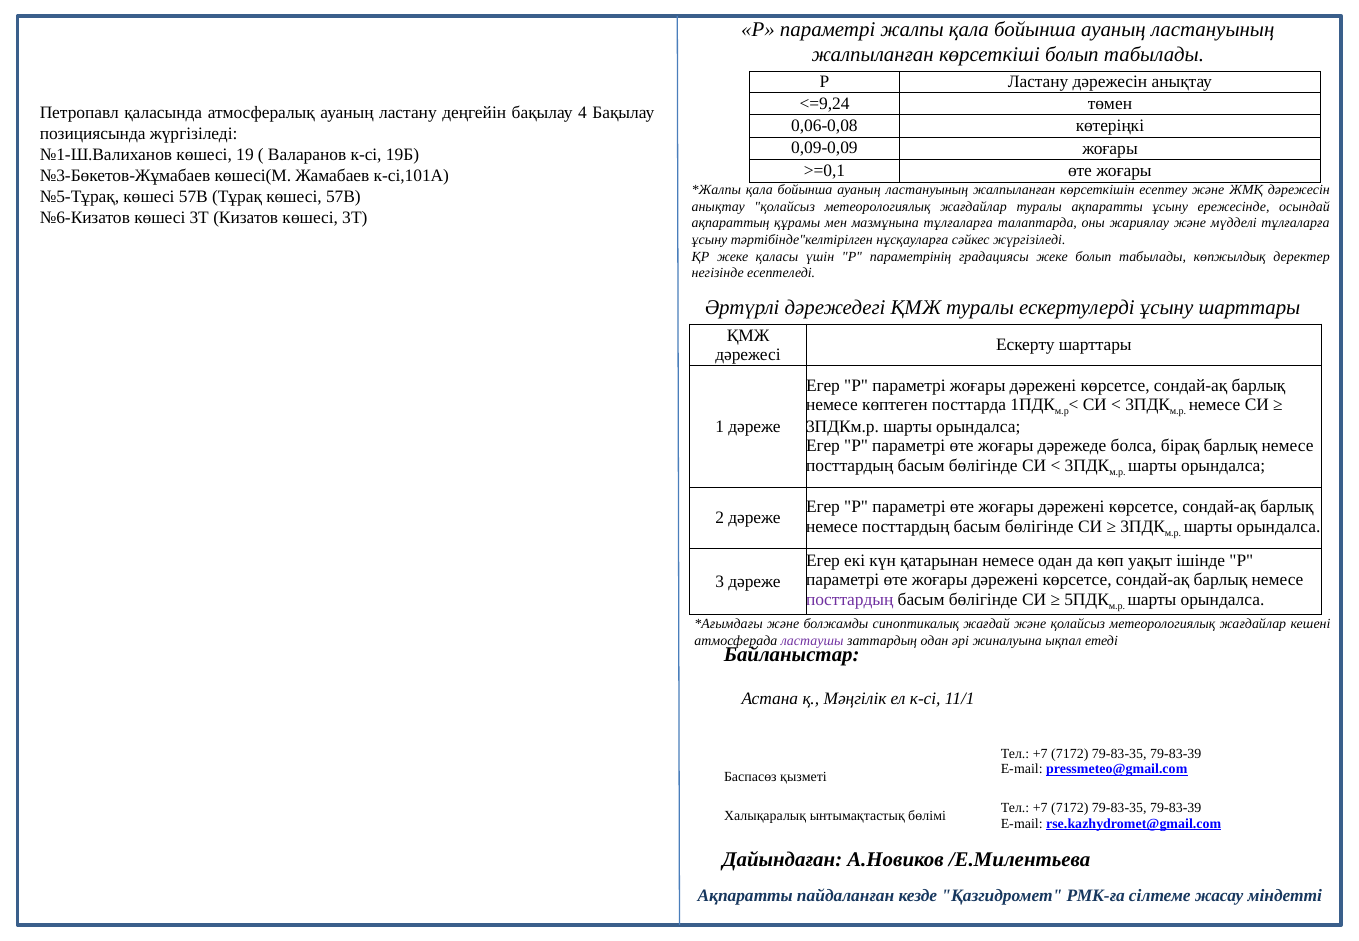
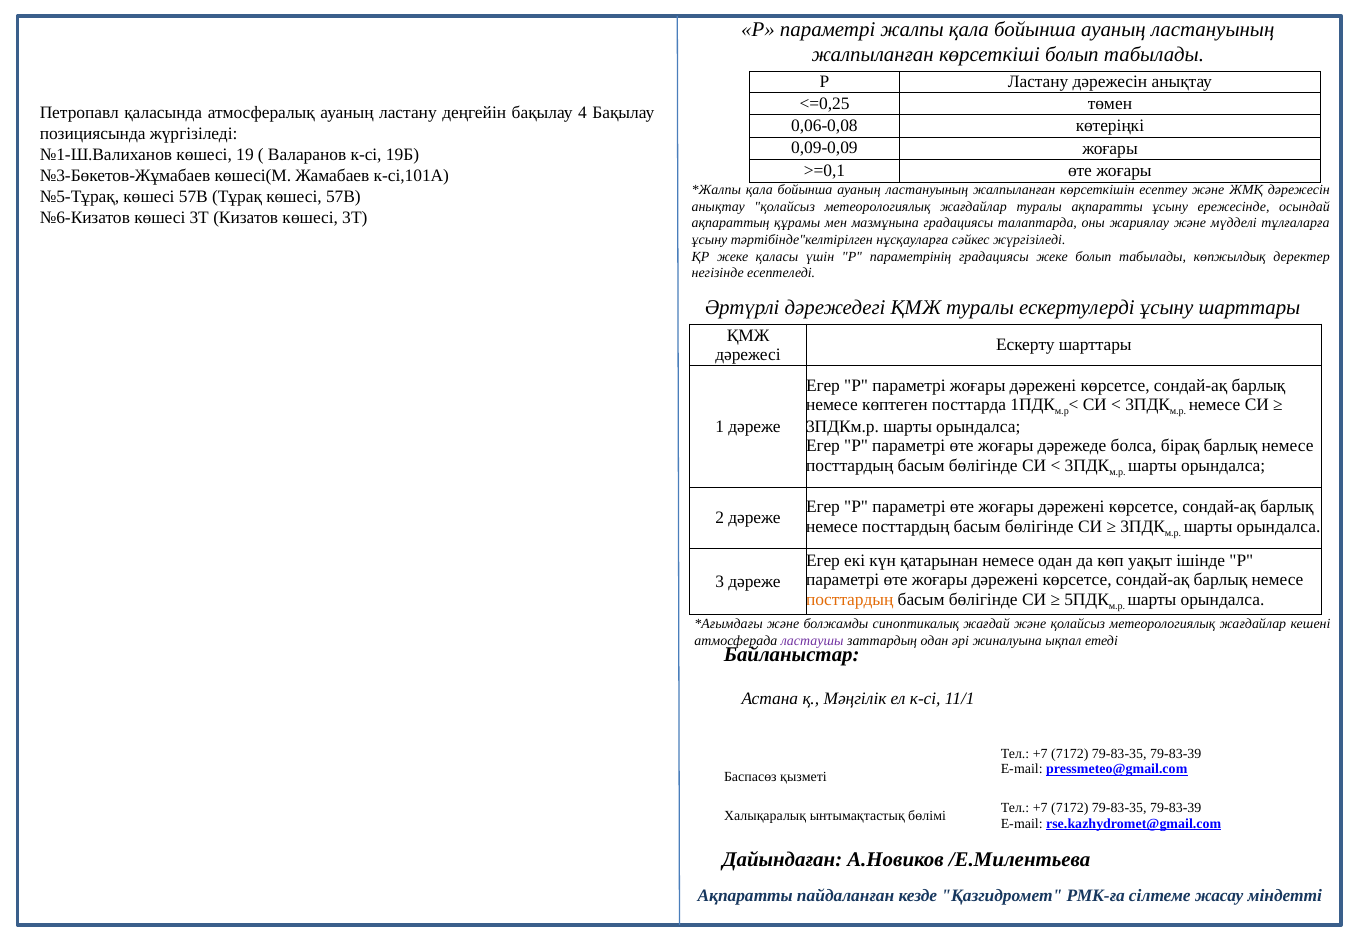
<=9,24: <=9,24 -> <=0,25
мазмұнына тұлғаларға: тұлғаларға -> градациясы
посттардың at (850, 599) colour: purple -> orange
